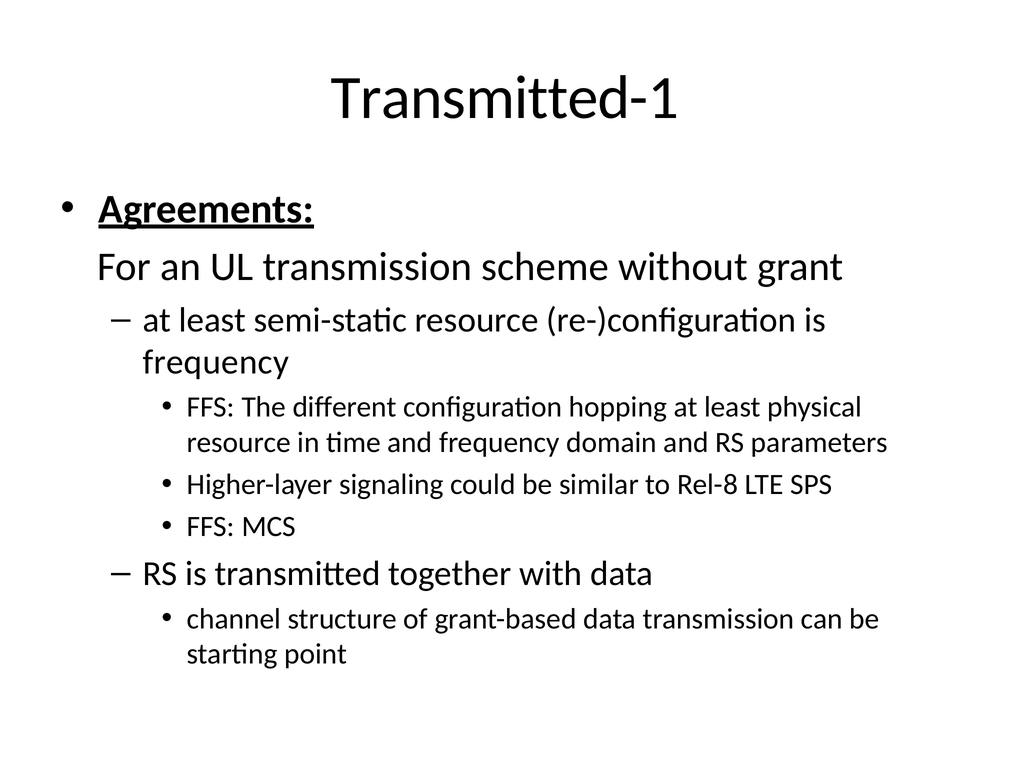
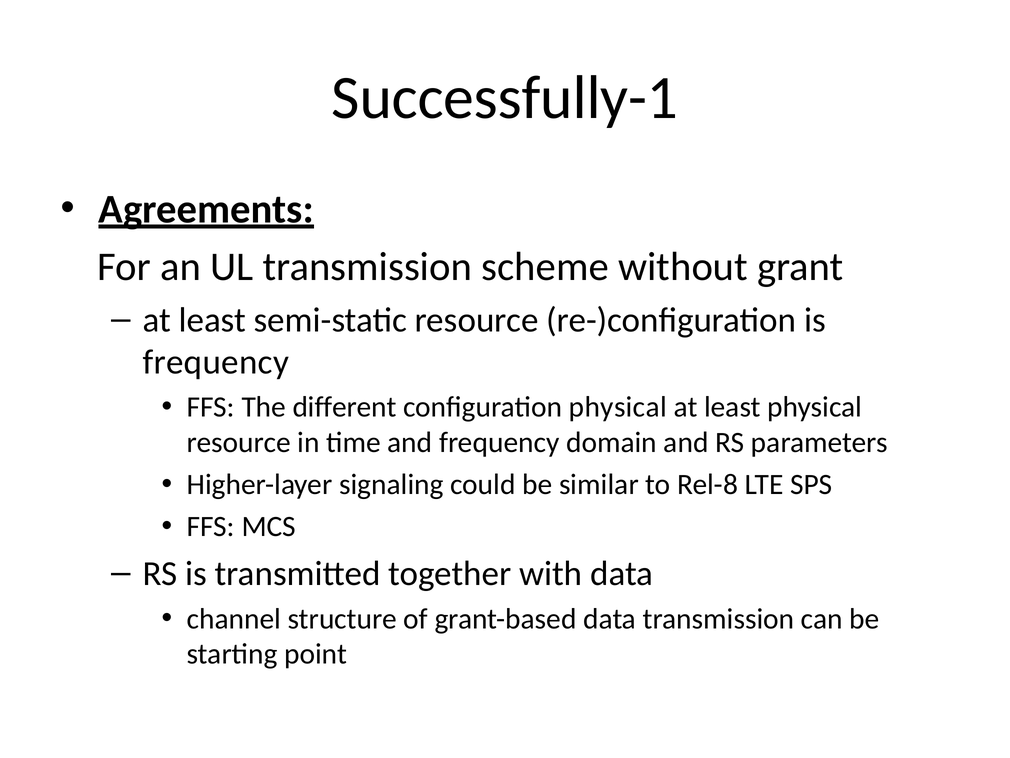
Transmitted-1: Transmitted-1 -> Successfully-1
configuration hopping: hopping -> physical
